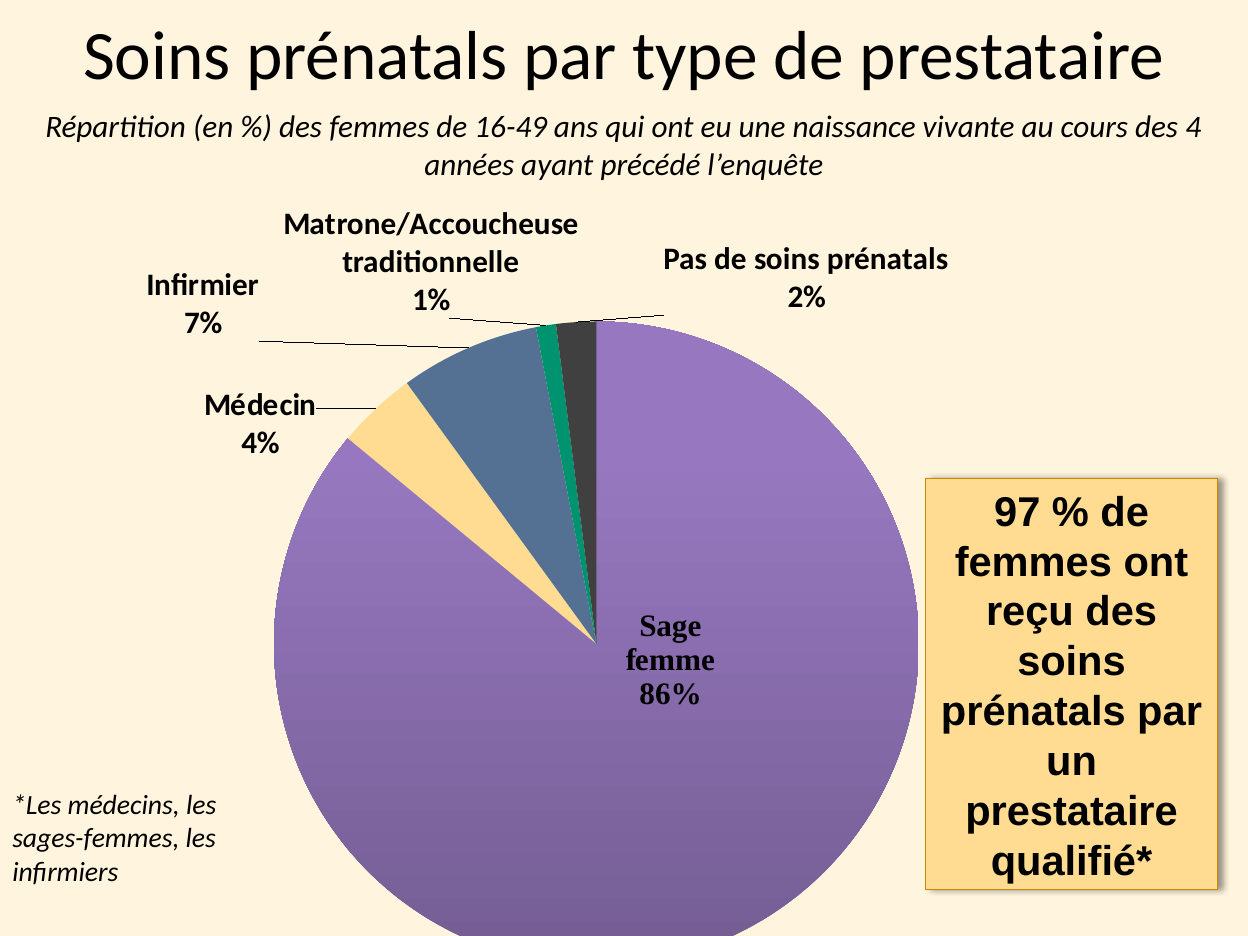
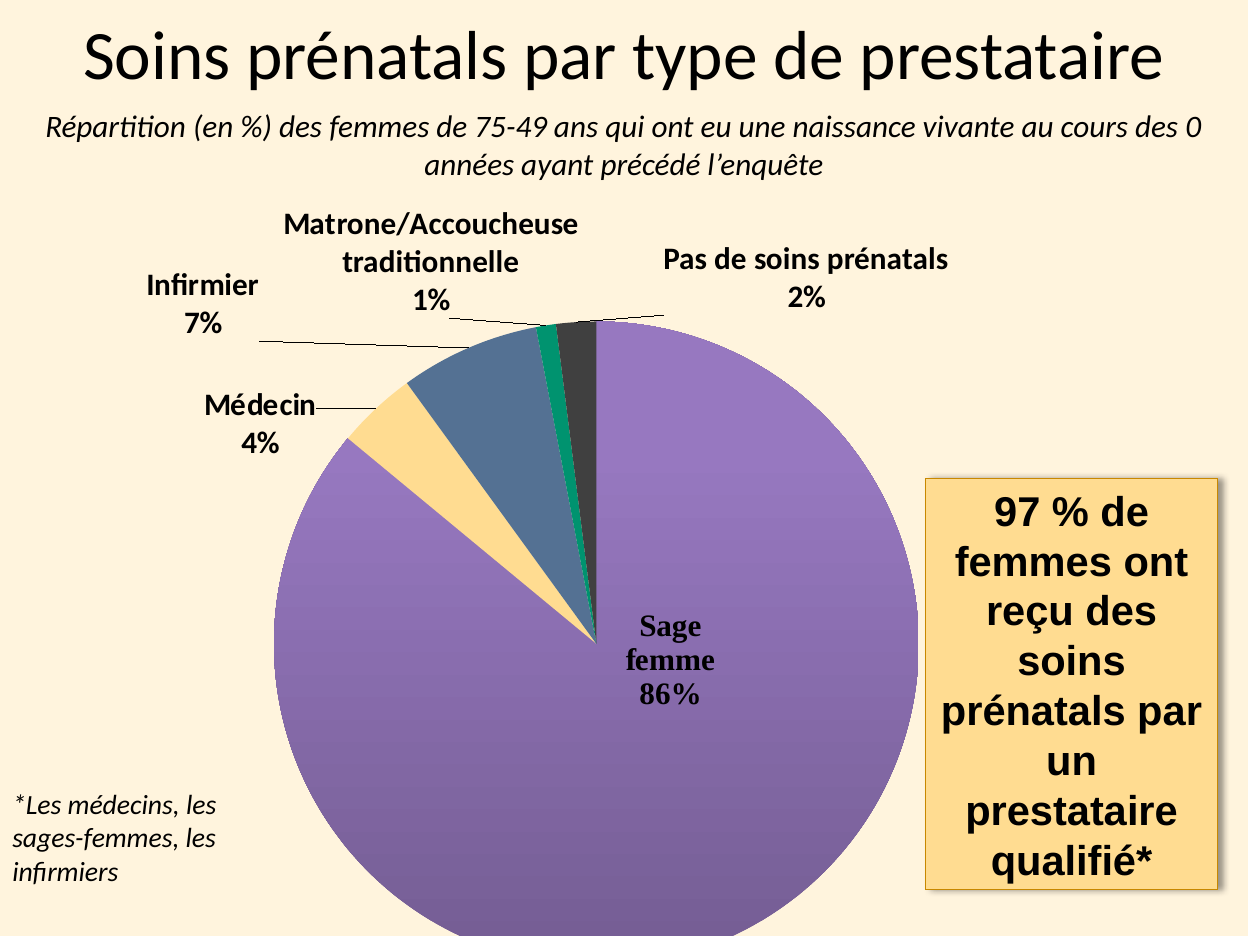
16-49: 16-49 -> 75-49
4: 4 -> 0
